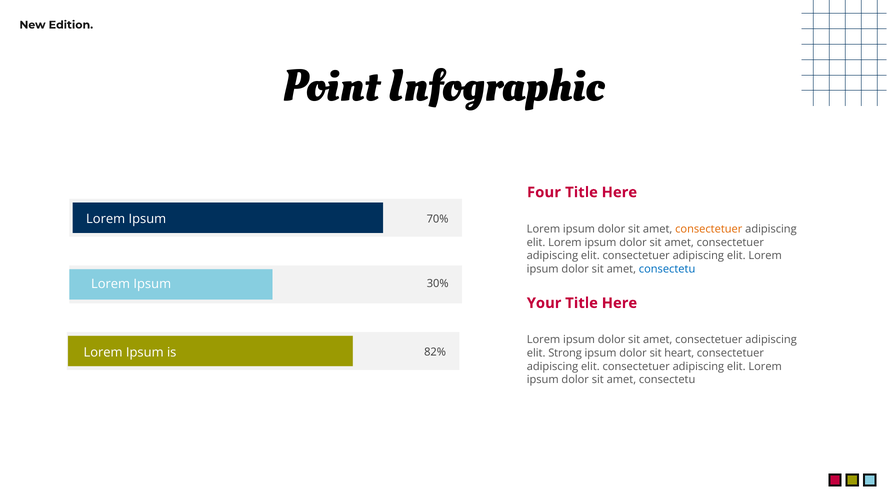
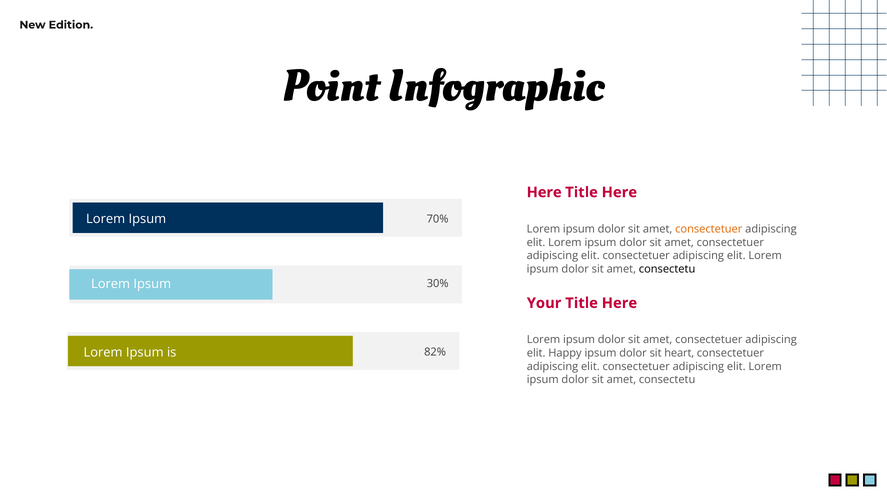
Four at (544, 192): Four -> Here
consectetu at (667, 269) colour: blue -> black
Strong: Strong -> Happy
